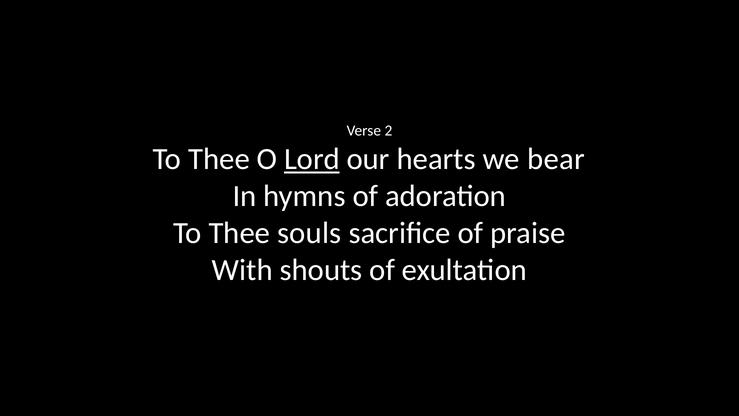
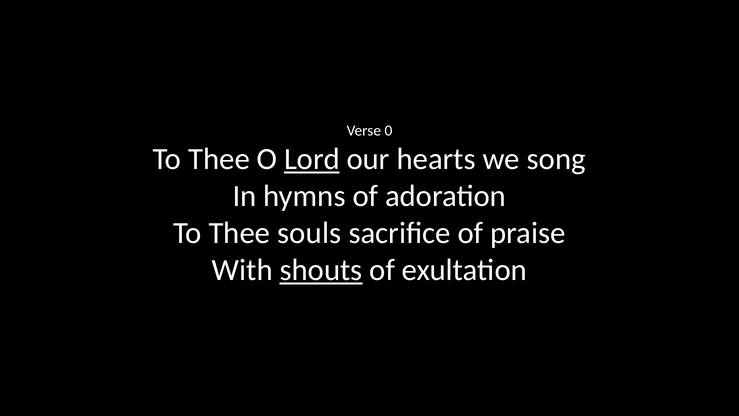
2: 2 -> 0
bear: bear -> song
shouts underline: none -> present
